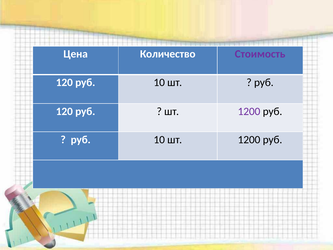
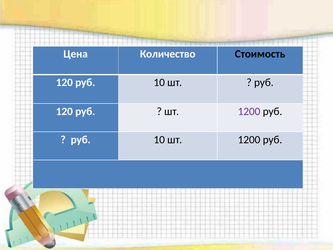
Стоимость colour: purple -> black
